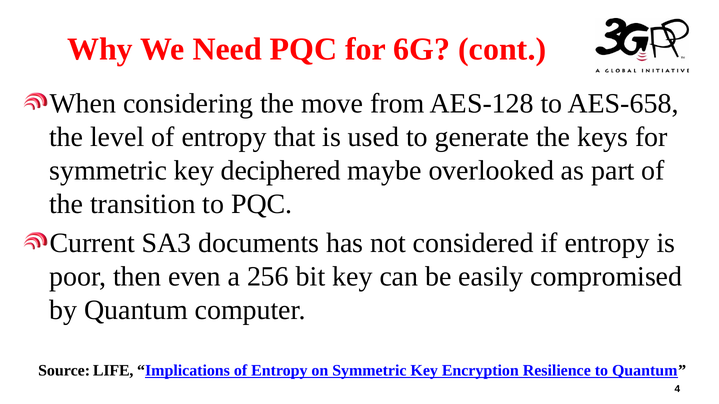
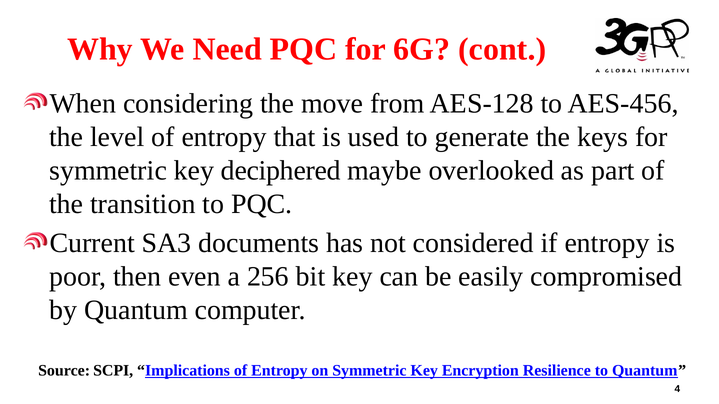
AES-658: AES-658 -> AES-456
LIFE: LIFE -> SCPI
